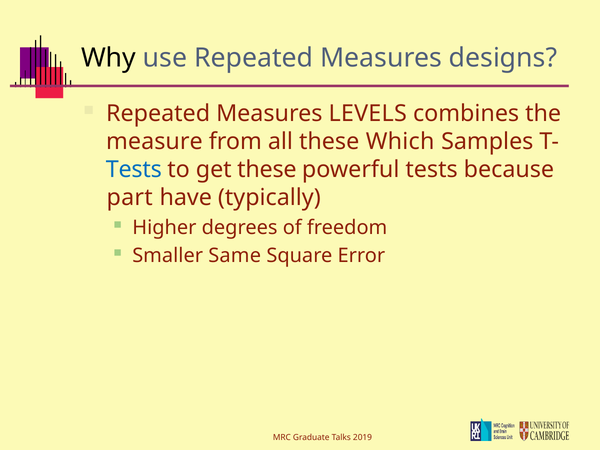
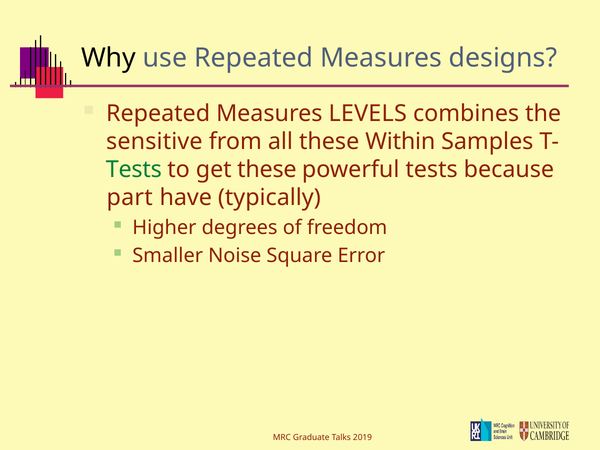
measure: measure -> sensitive
Which: Which -> Within
Tests at (134, 170) colour: blue -> green
Same: Same -> Noise
